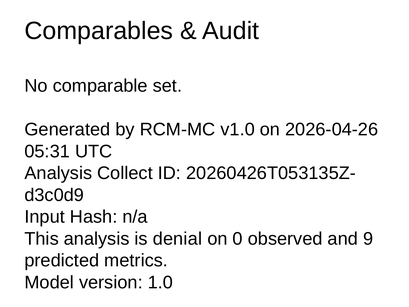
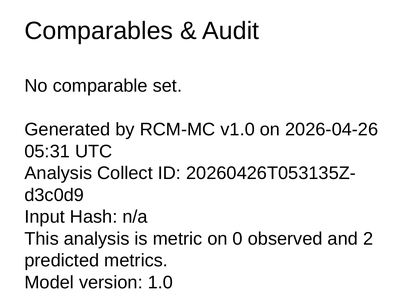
denial: denial -> metric
9: 9 -> 2
